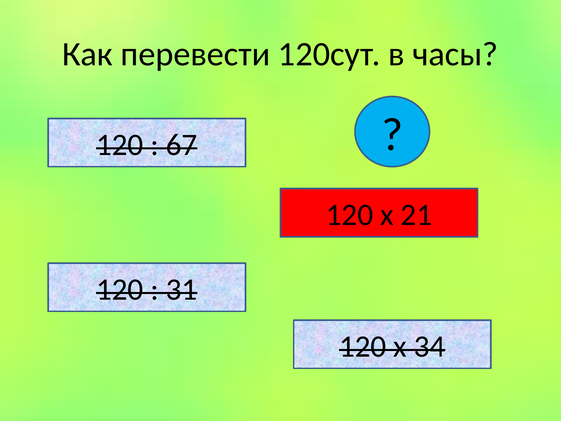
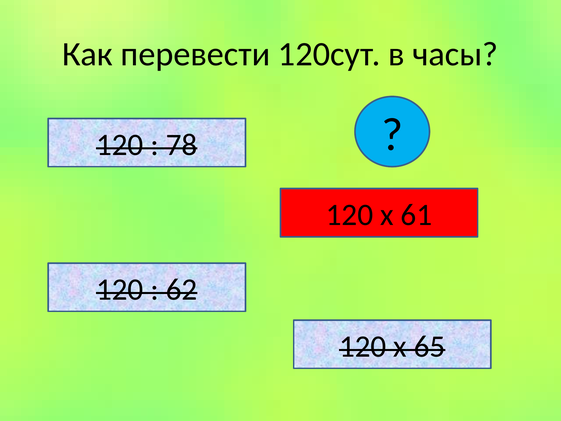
67: 67 -> 78
21: 21 -> 61
31: 31 -> 62
34: 34 -> 65
